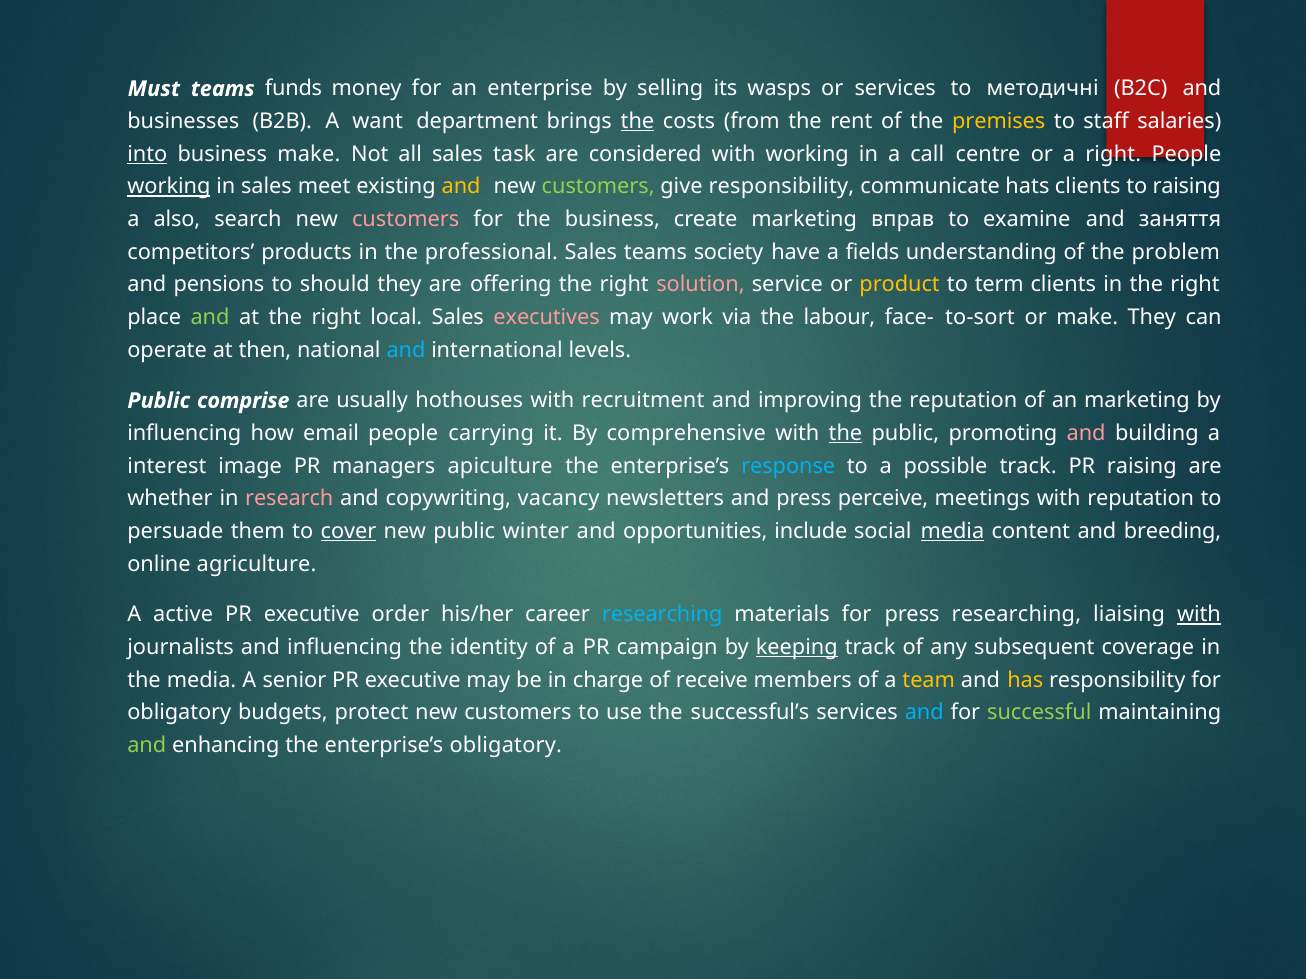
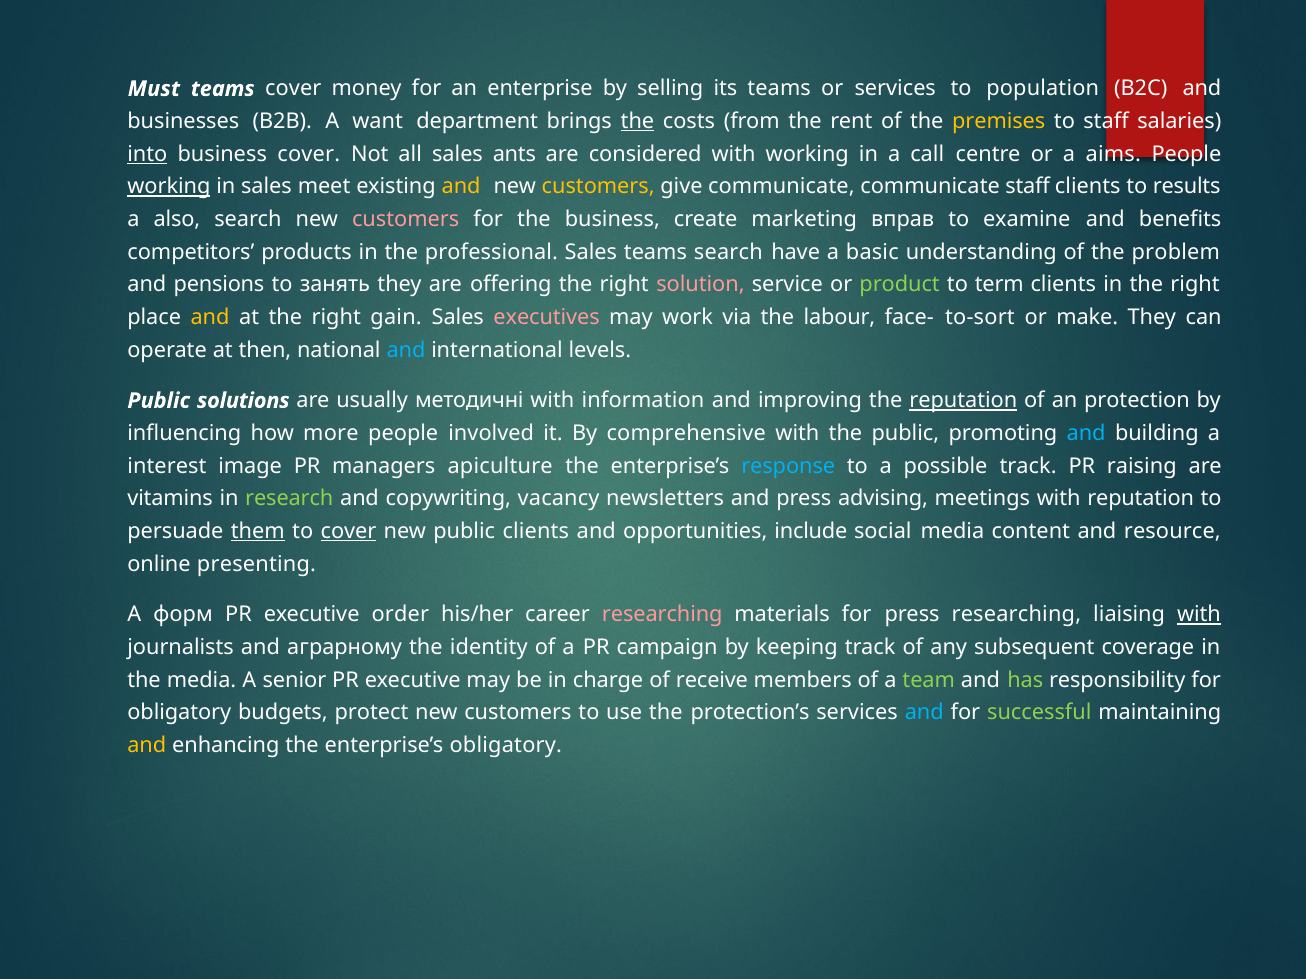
teams funds: funds -> cover
its wasps: wasps -> teams
методичні: методичні -> population
business make: make -> cover
task: task -> ants
a right: right -> aims
customers at (598, 187) colour: light green -> yellow
give responsibility: responsibility -> communicate
communicate hats: hats -> staff
to raising: raising -> results
заняття: заняття -> benefits
teams society: society -> search
fields: fields -> basic
should: should -> занять
product colour: yellow -> light green
and at (210, 317) colour: light green -> yellow
local: local -> gain
comprise: comprise -> solutions
hothouses: hothouses -> методичні
recruitment: recruitment -> information
reputation at (963, 401) underline: none -> present
an marketing: marketing -> protection
email: email -> more
carrying: carrying -> involved
the at (845, 434) underline: present -> none
and at (1086, 434) colour: pink -> light blue
whether: whether -> vitamins
research colour: pink -> light green
perceive: perceive -> advising
them underline: none -> present
public winter: winter -> clients
media at (952, 531) underline: present -> none
breeding: breeding -> resource
agriculture: agriculture -> presenting
active: active -> форм
researching at (662, 615) colour: light blue -> pink
and influencing: influencing -> аграрному
keeping underline: present -> none
team colour: yellow -> light green
has colour: yellow -> light green
successful’s: successful’s -> protection’s
and at (147, 746) colour: light green -> yellow
